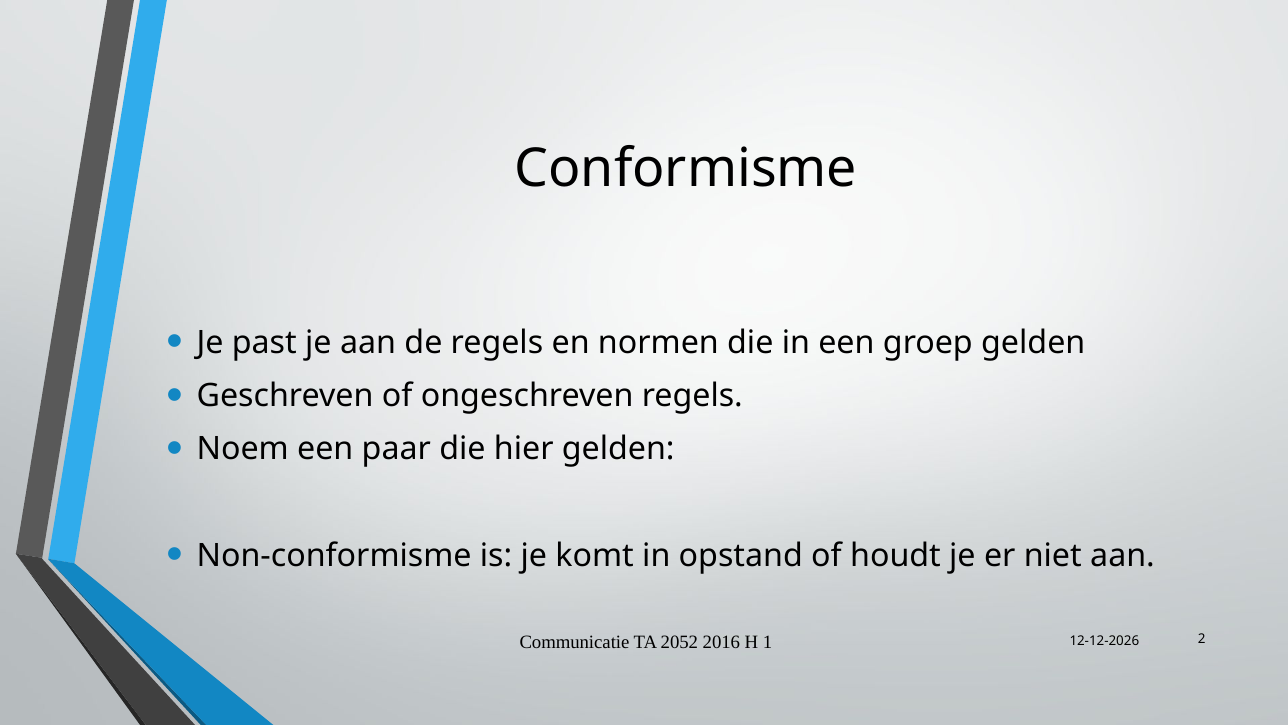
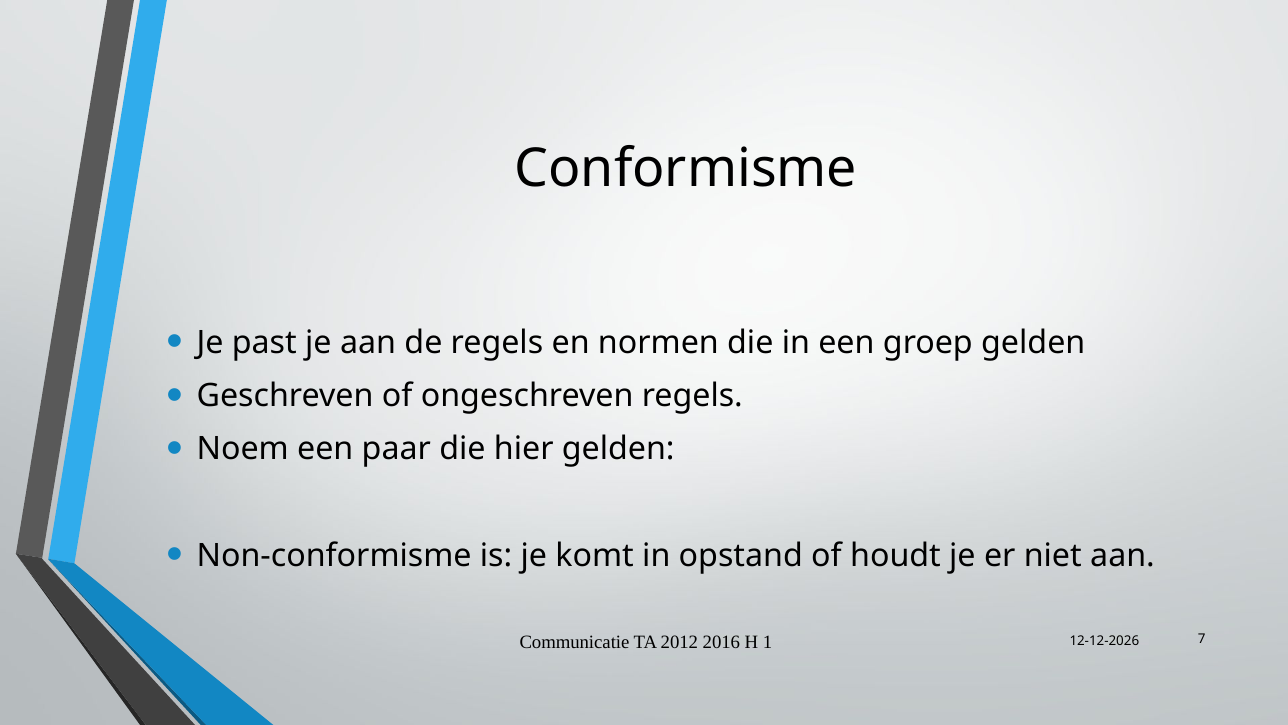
2052: 2052 -> 2012
2: 2 -> 7
